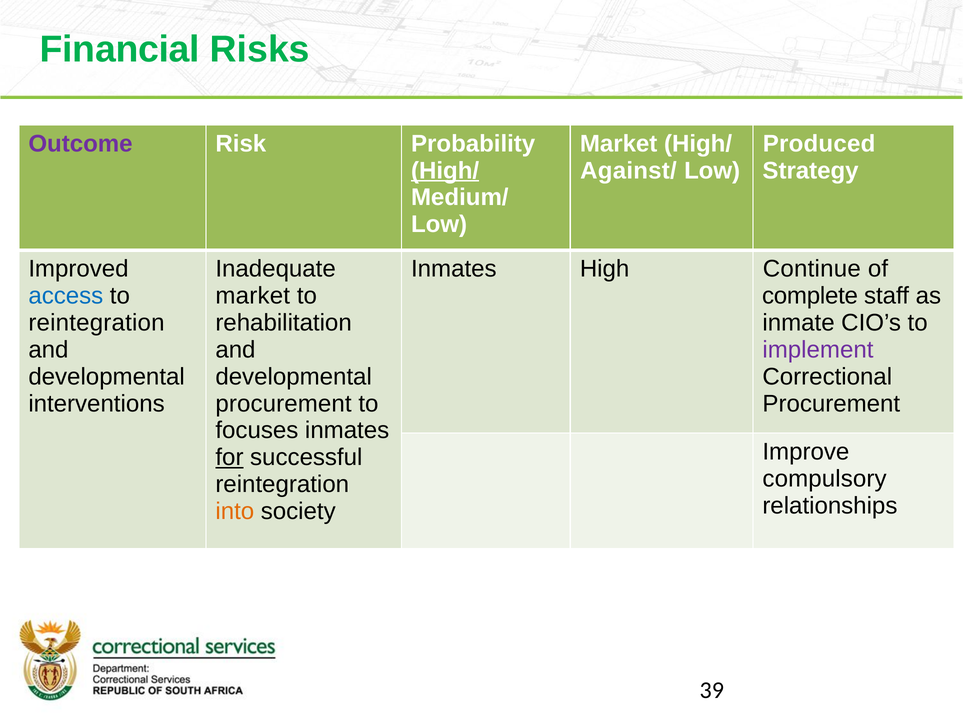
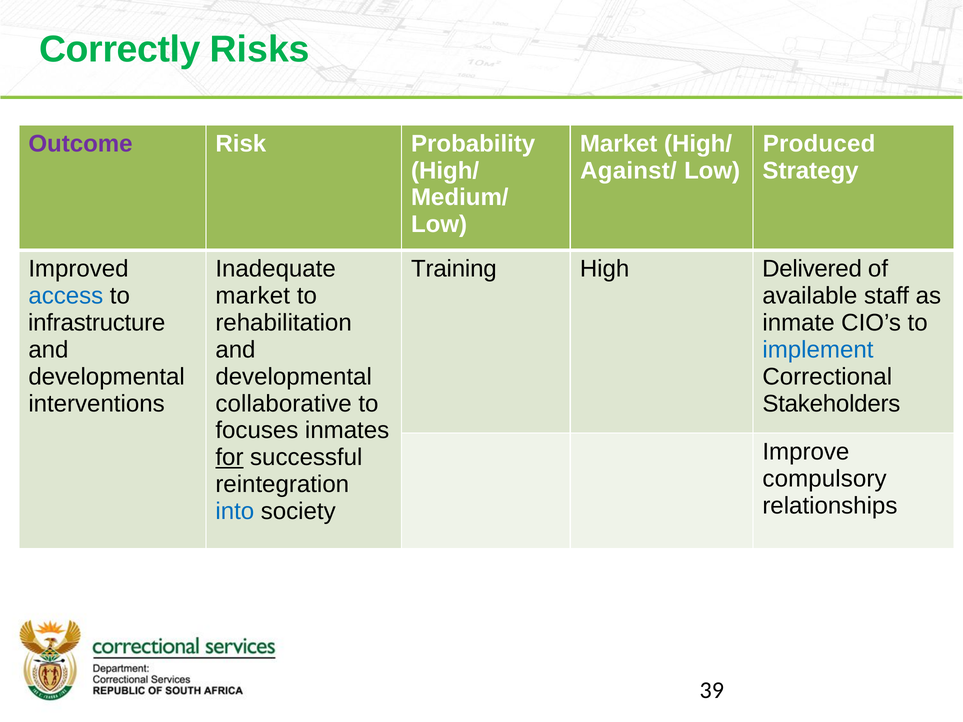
Financial: Financial -> Correctly
High/ at (445, 171) underline: present -> none
Inmates at (454, 269): Inmates -> Training
Continue: Continue -> Delivered
complete: complete -> available
reintegration at (96, 323): reintegration -> infrastructure
implement colour: purple -> blue
procurement at (284, 404): procurement -> collaborative
Procurement at (831, 404): Procurement -> Stakeholders
into colour: orange -> blue
